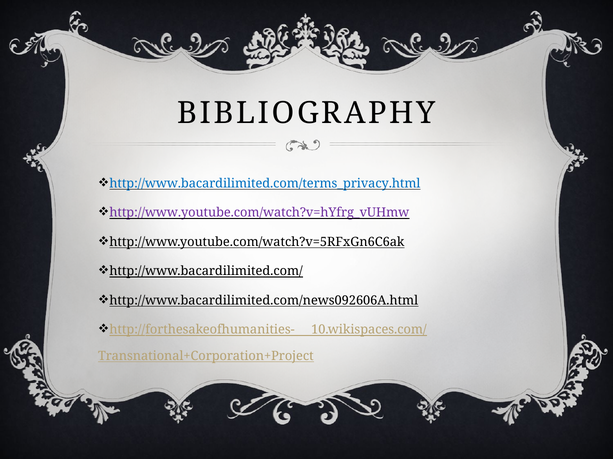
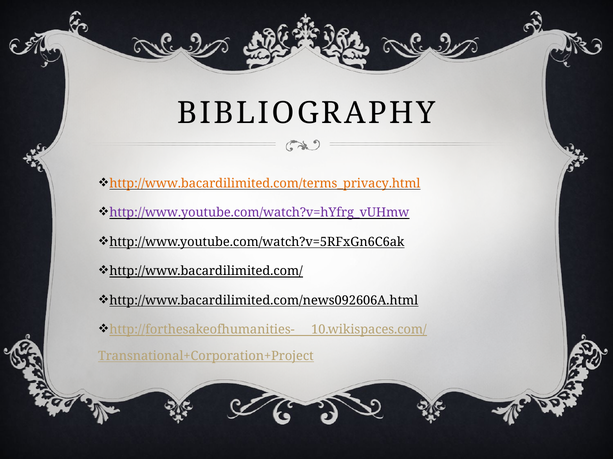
http://www.bacardilimited.com/terms_privacy.html colour: blue -> orange
